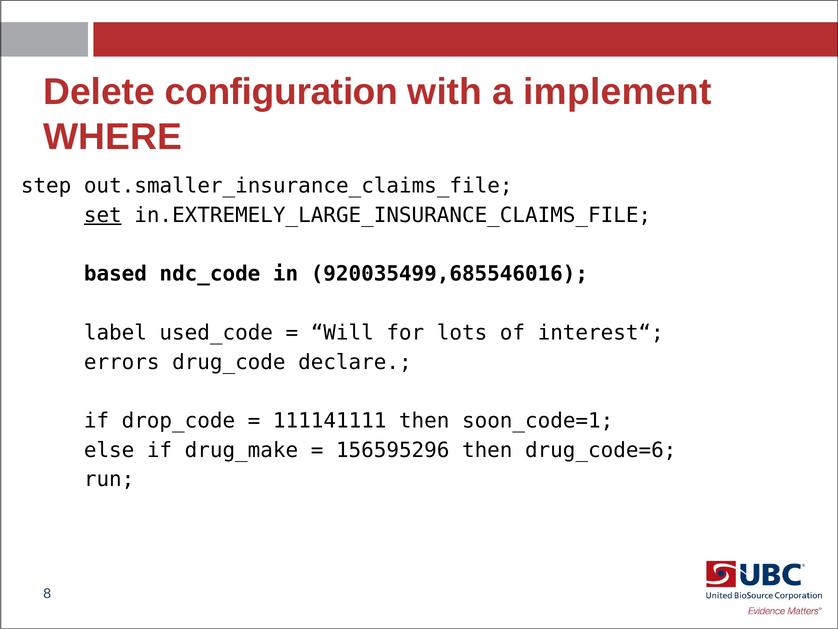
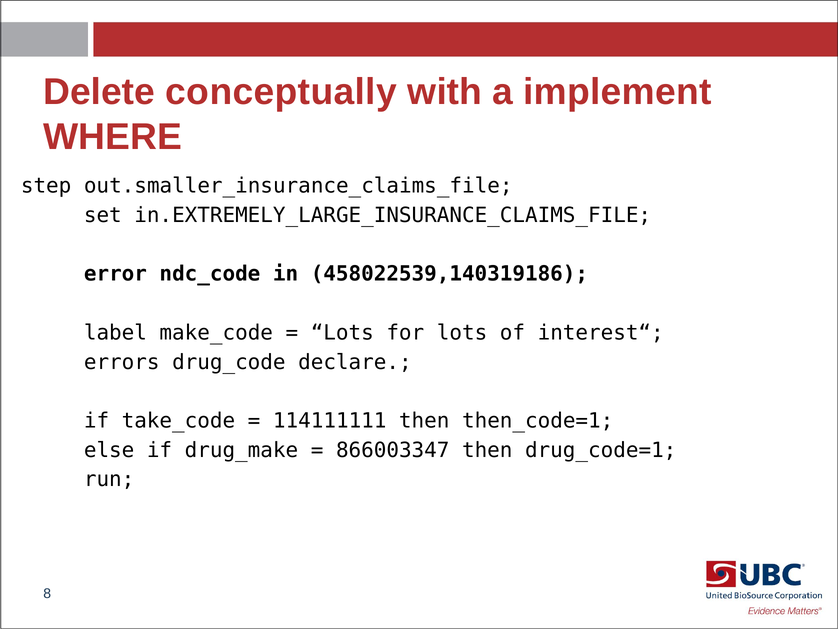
configuration: configuration -> conceptually
set underline: present -> none
based: based -> error
920035499,685546016: 920035499,685546016 -> 458022539,140319186
used_code: used_code -> make_code
Will at (342, 332): Will -> Lots
drop_code: drop_code -> take_code
111141111: 111141111 -> 114111111
soon_code=1: soon_code=1 -> then_code=1
156595296: 156595296 -> 866003347
drug_code=6: drug_code=6 -> drug_code=1
